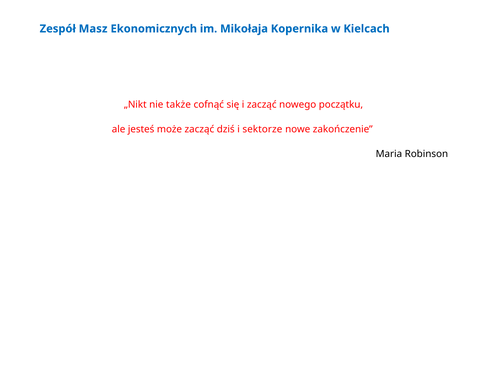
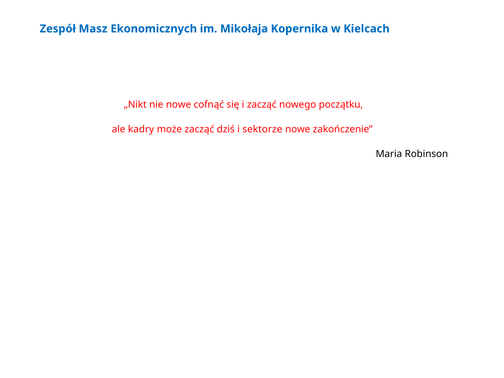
nie także: także -> nowe
jesteś: jesteś -> kadry
